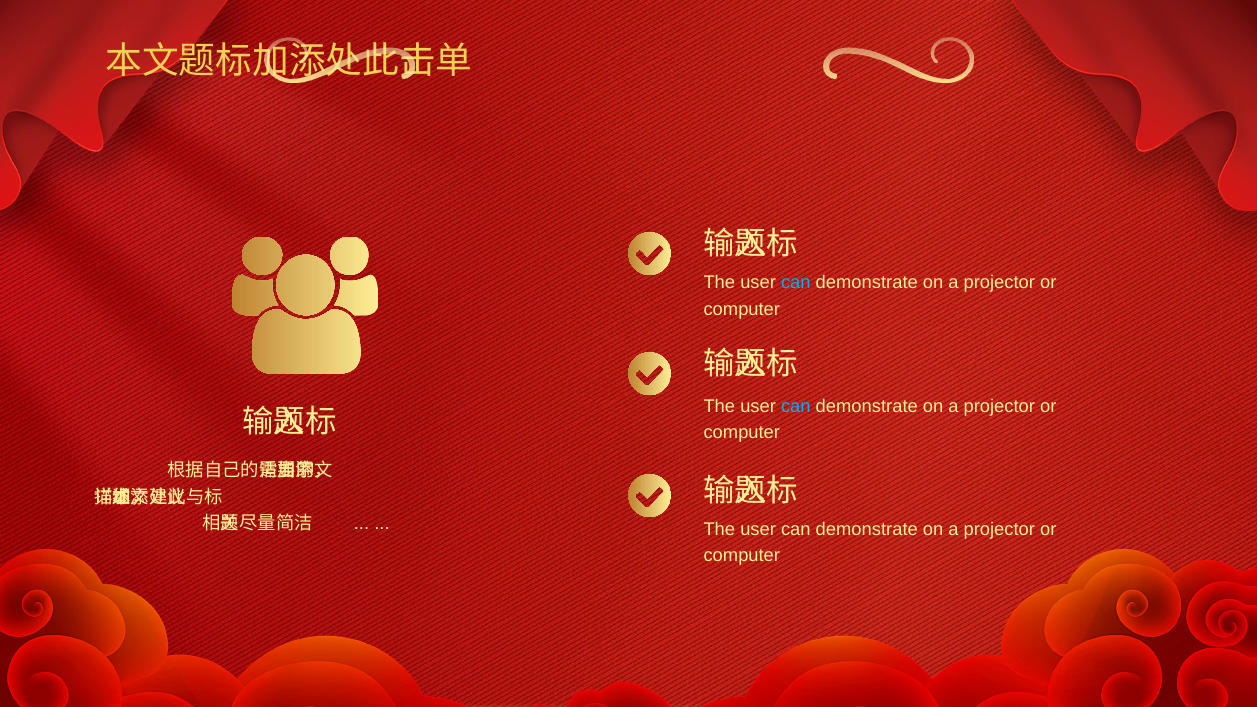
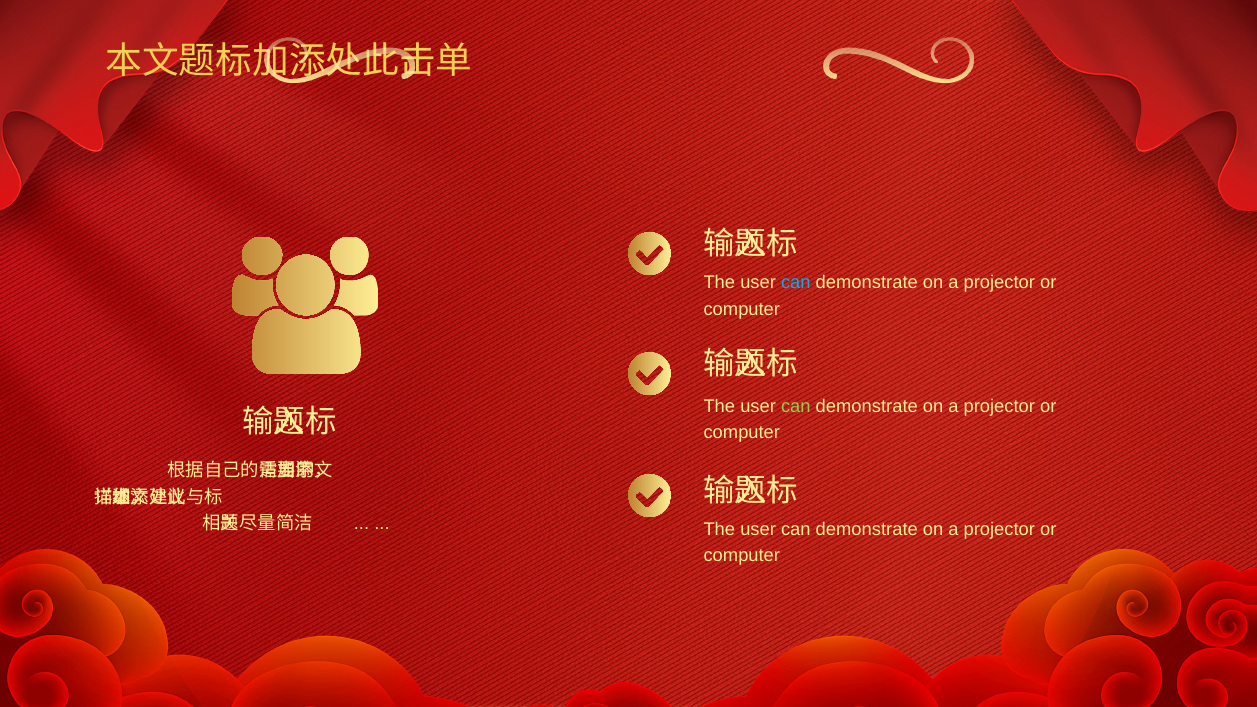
can at (796, 406) colour: light blue -> light green
